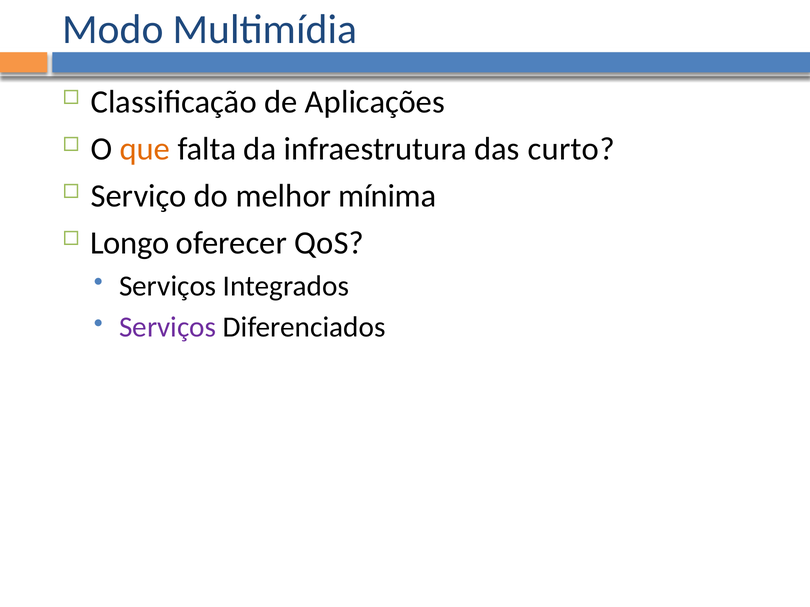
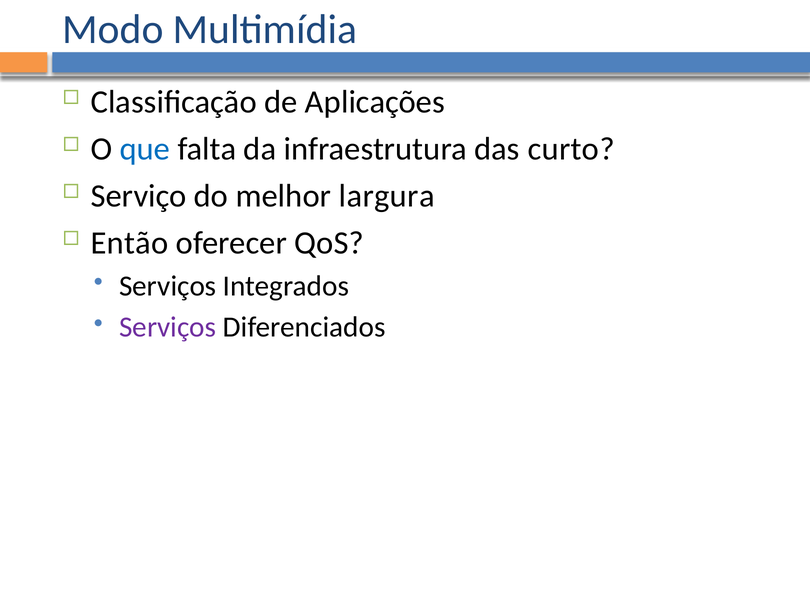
que colour: orange -> blue
mínima: mínima -> largura
Longo: Longo -> Então
